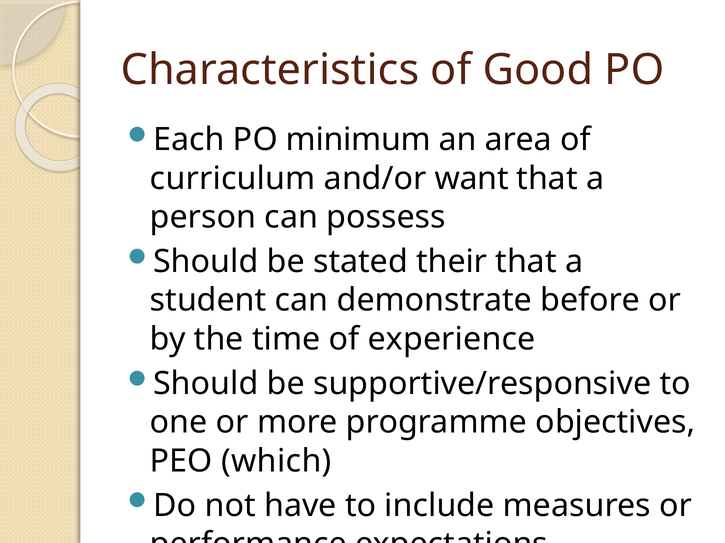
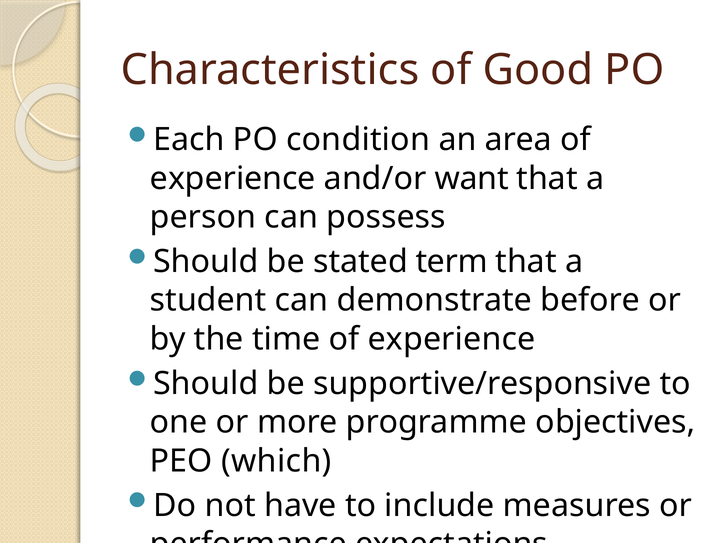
minimum: minimum -> condition
curriculum at (233, 179): curriculum -> experience
their: their -> term
